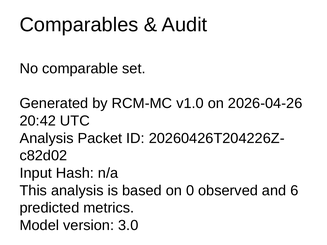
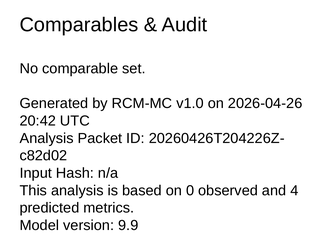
6: 6 -> 4
3.0: 3.0 -> 9.9
